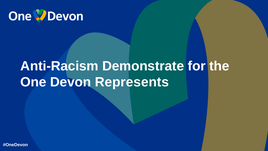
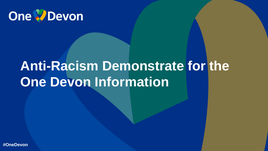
Represents: Represents -> Information
